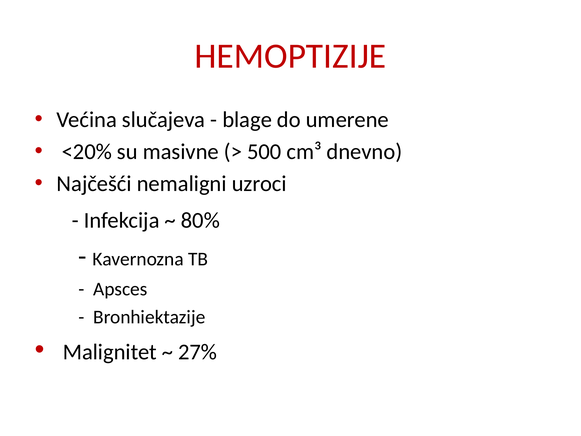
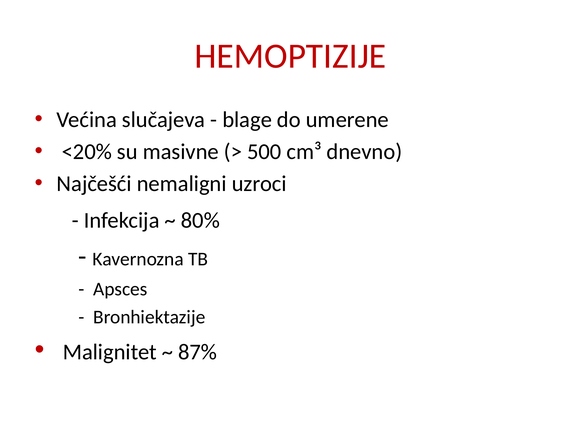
27%: 27% -> 87%
